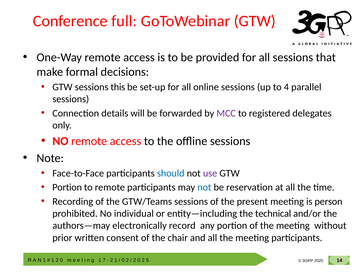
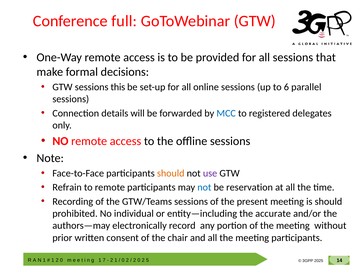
4: 4 -> 6
MCC colour: purple -> blue
should at (171, 173) colour: blue -> orange
Portion at (67, 187): Portion -> Refrain
is person: person -> should
technical: technical -> accurate
